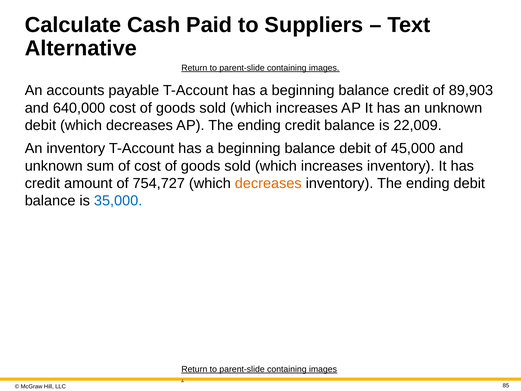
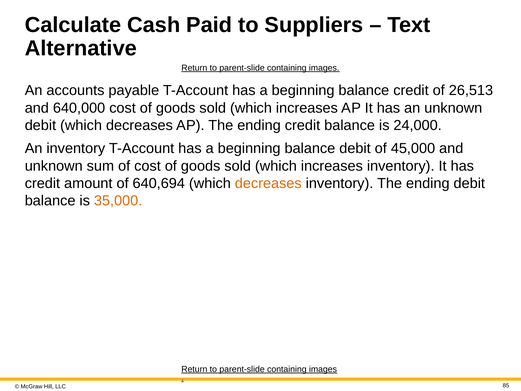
89,903: 89,903 -> 26,513
22,009: 22,009 -> 24,000
754,727: 754,727 -> 640,694
35,000 colour: blue -> orange
